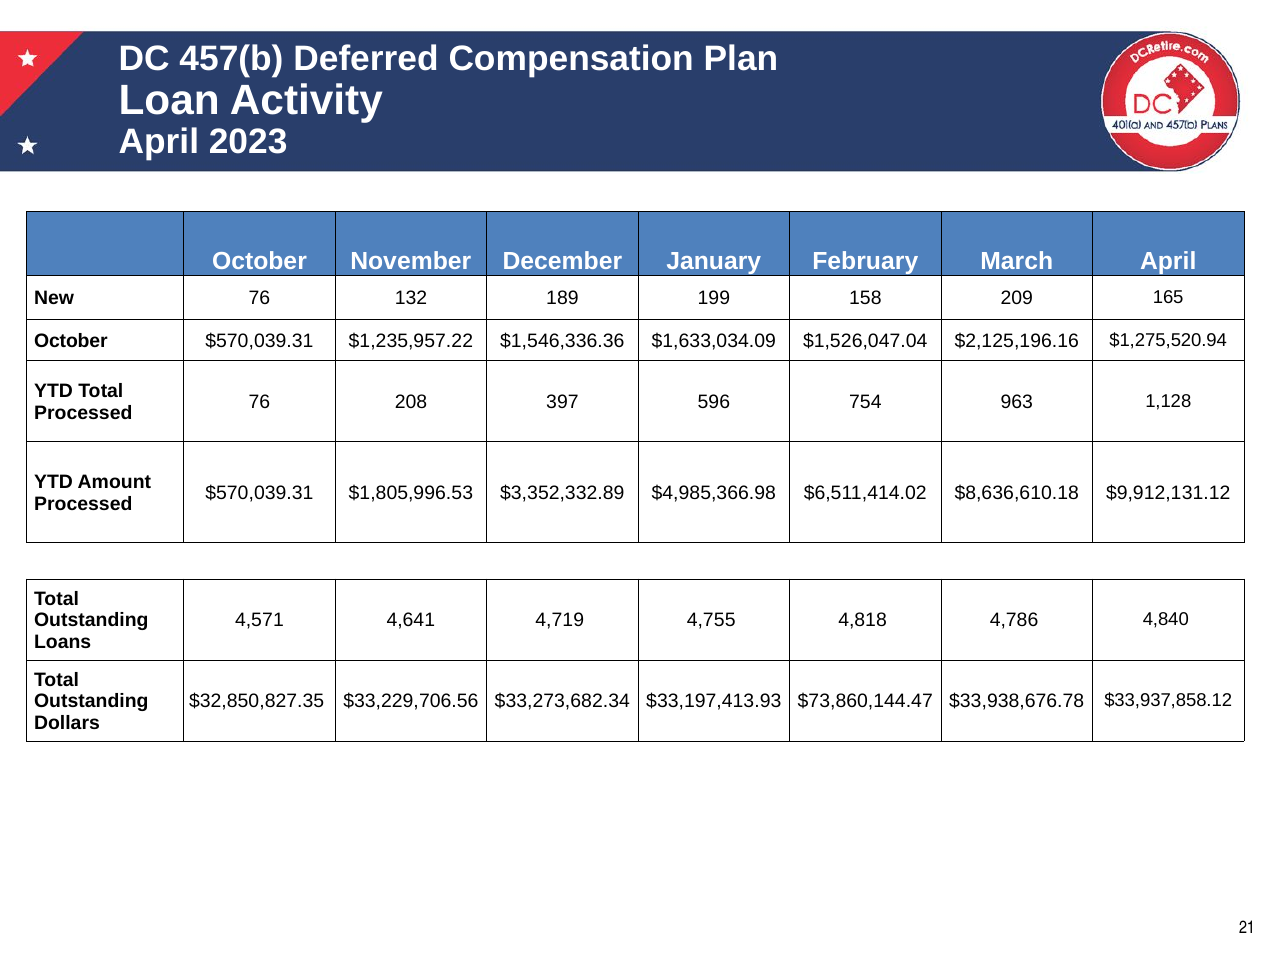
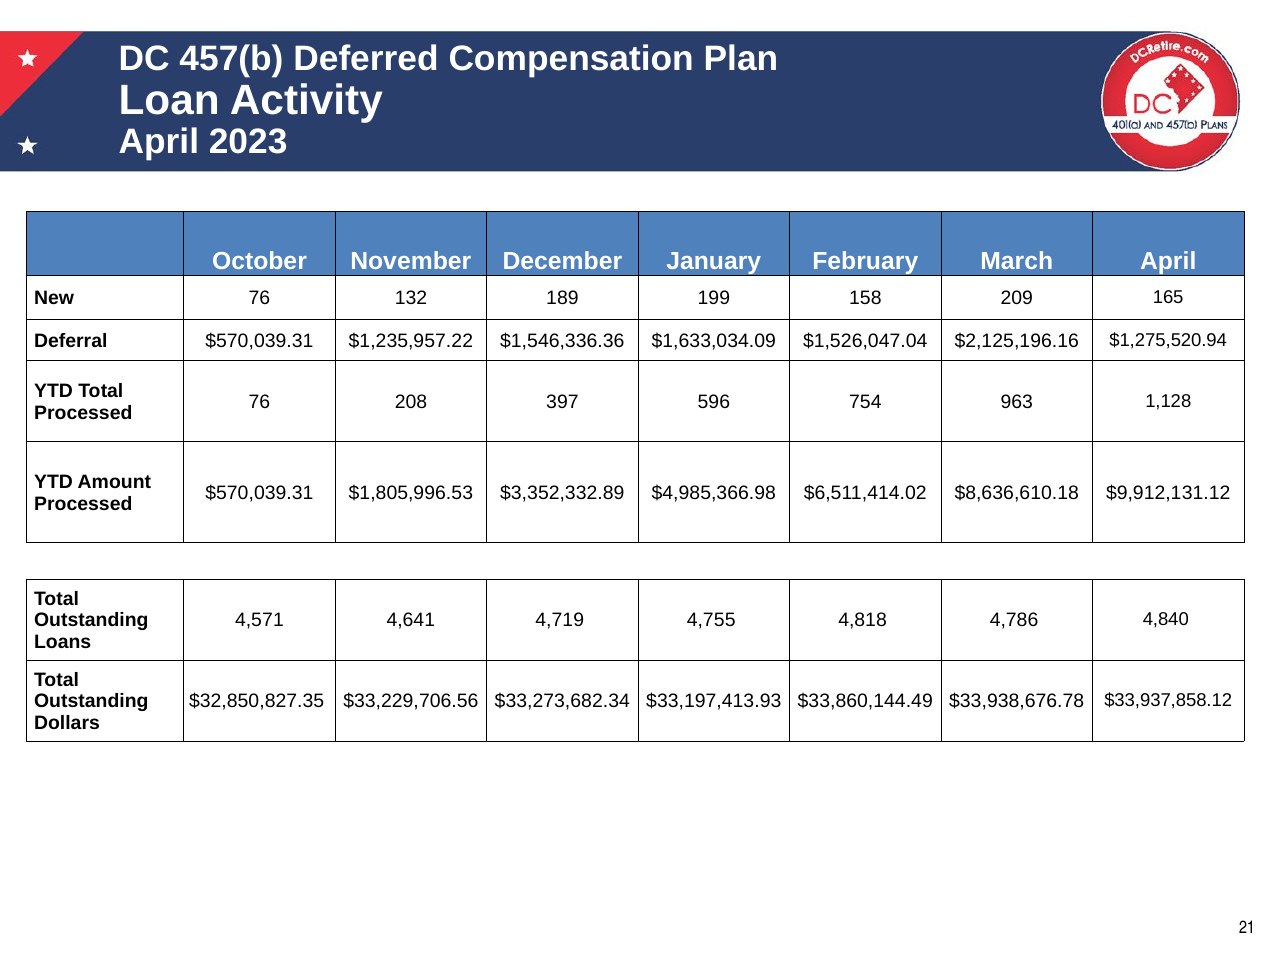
October at (71, 341): October -> Deferral
$73,860,144.47: $73,860,144.47 -> $33,860,144.49
